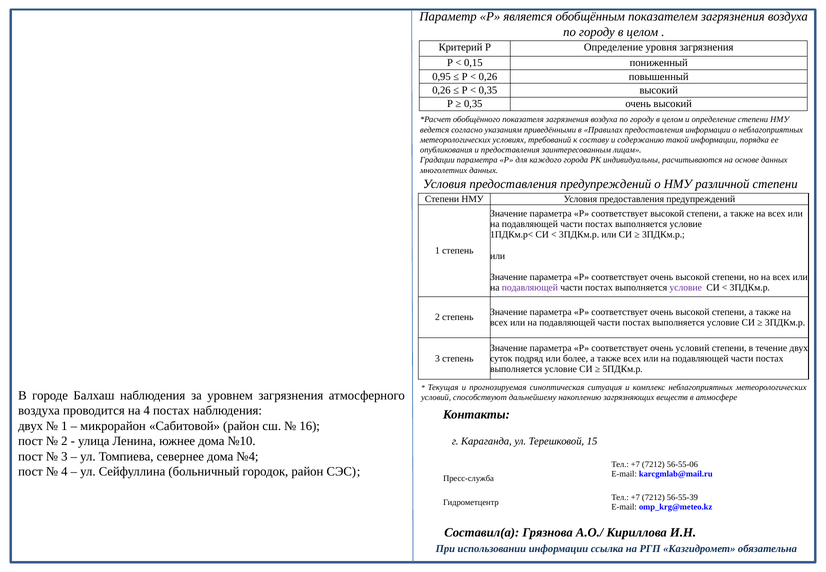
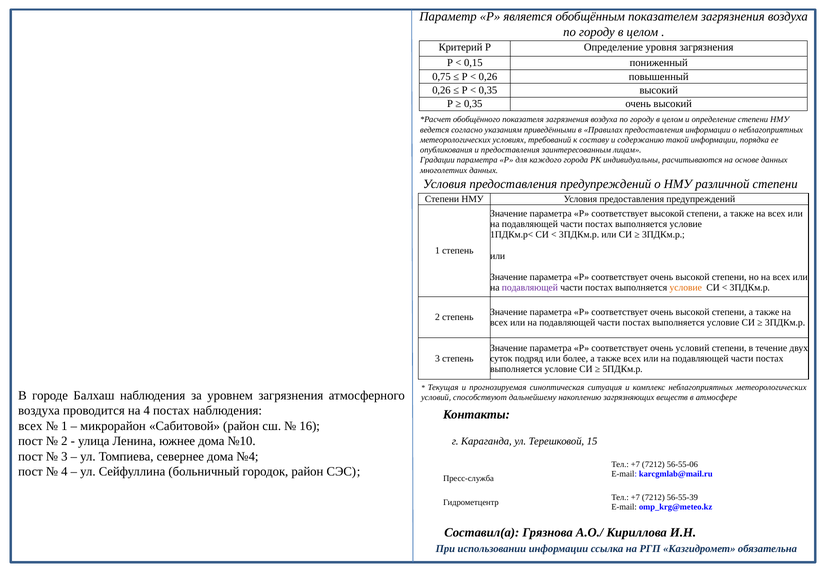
0,95: 0,95 -> 0,75
условие at (686, 288) colour: purple -> orange
двух at (31, 426): двух -> всех
